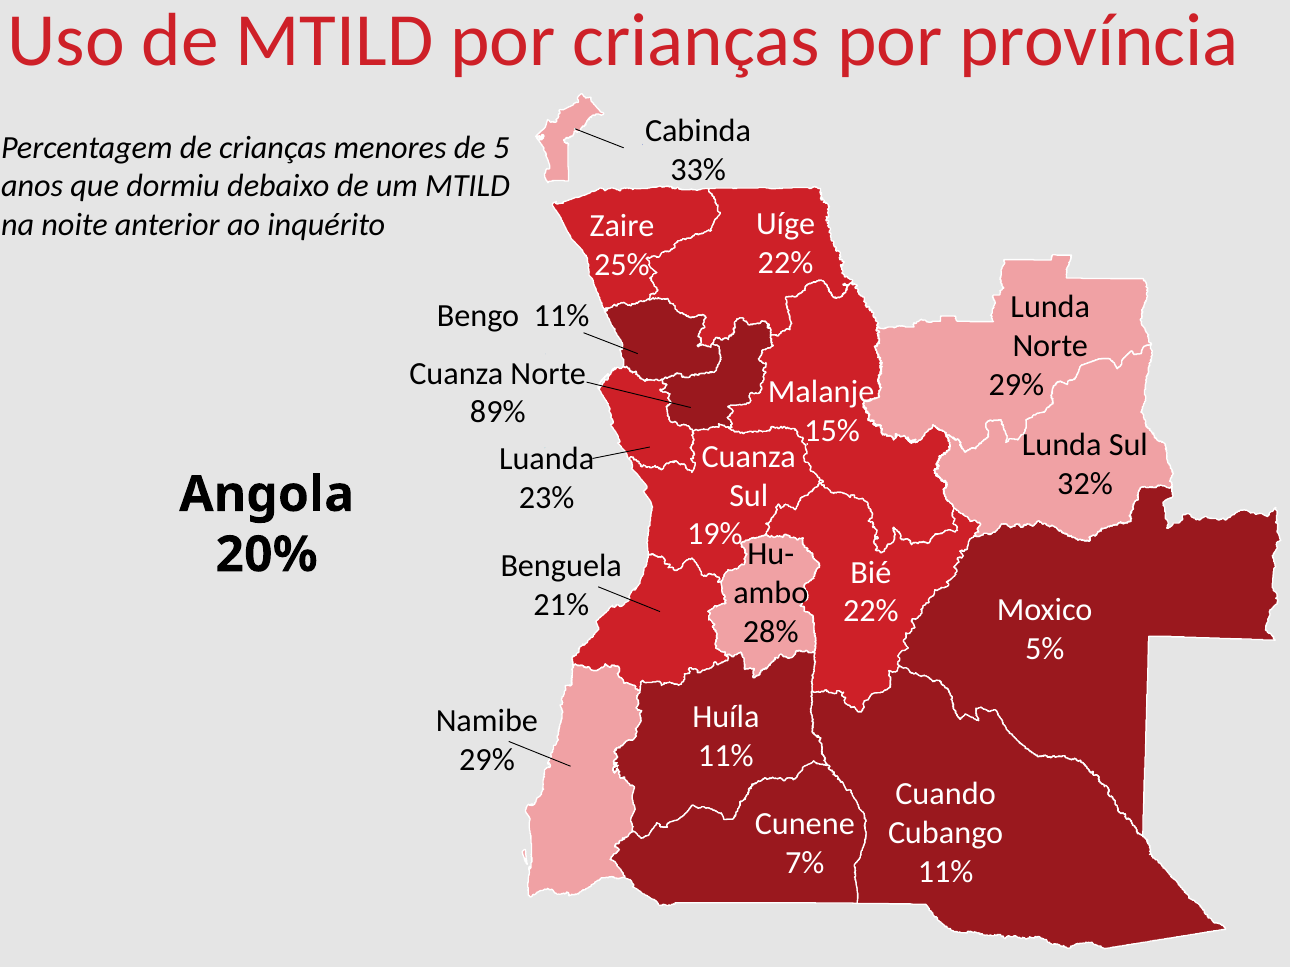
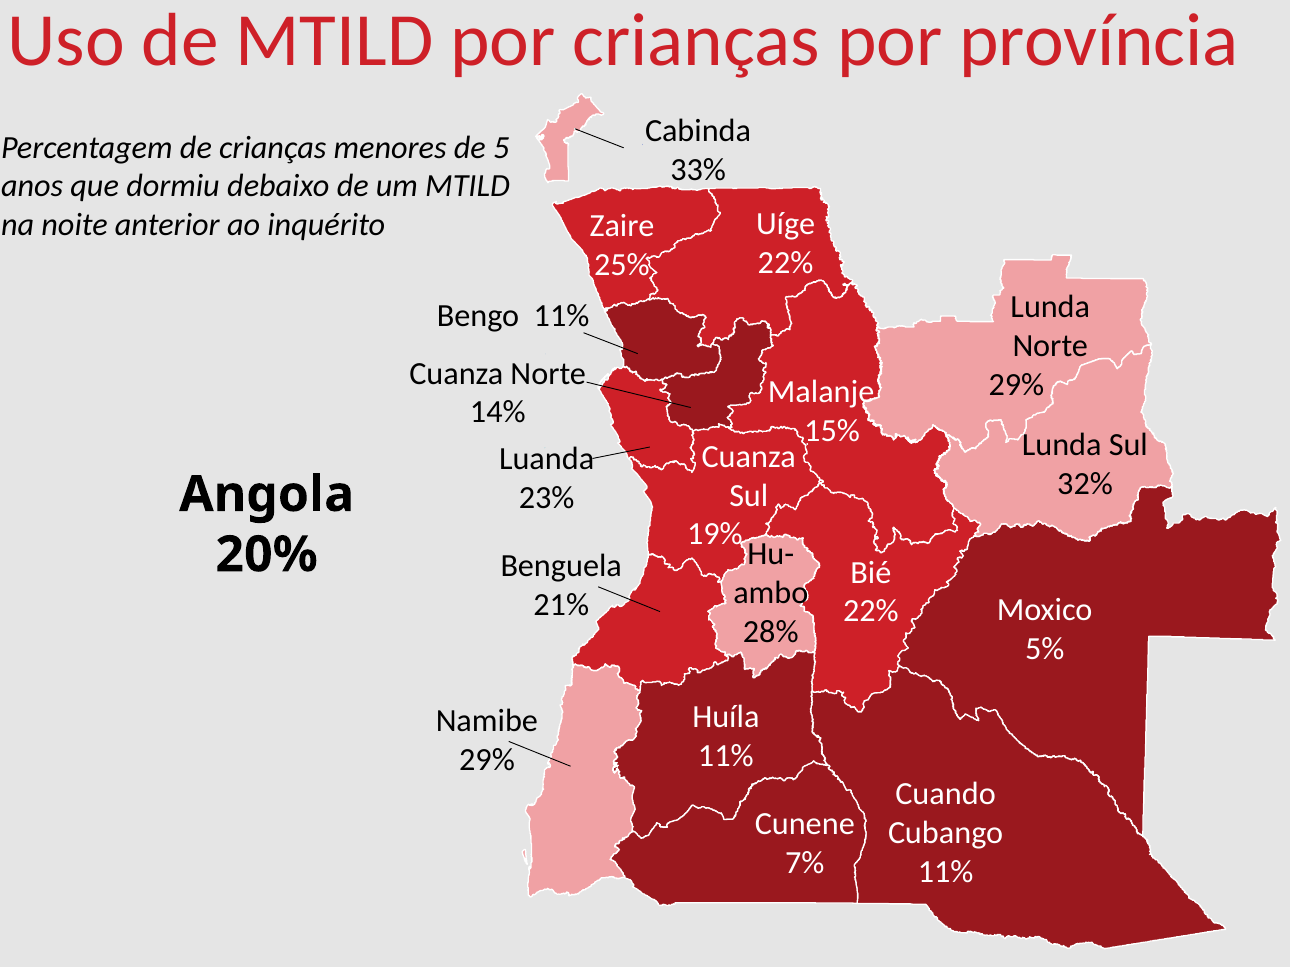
89%: 89% -> 14%
